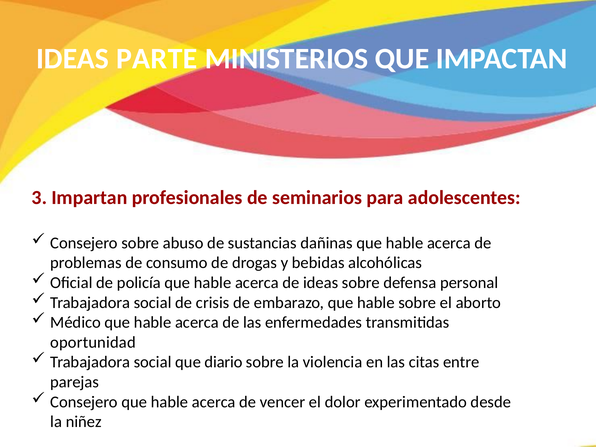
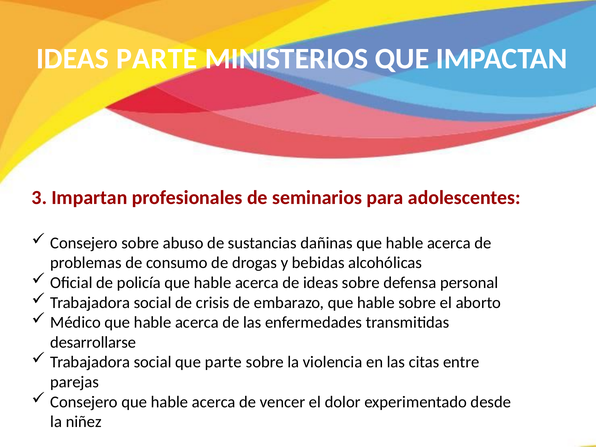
oportunidad: oportunidad -> desarrollarse
que diario: diario -> parte
